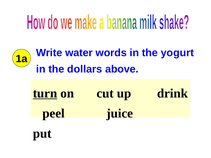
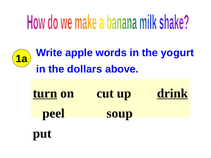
water: water -> apple
drink underline: none -> present
juice: juice -> soup
